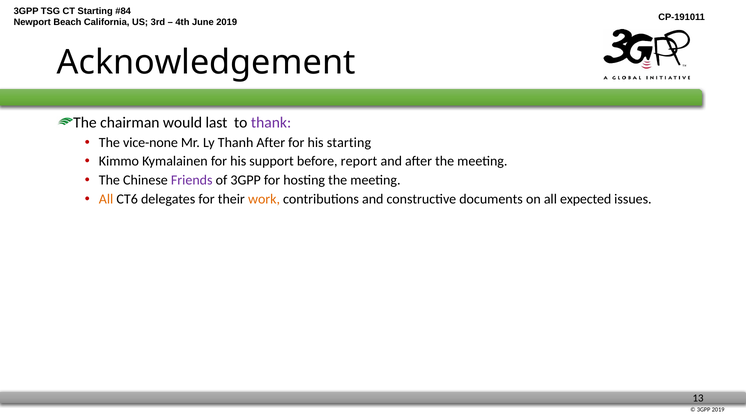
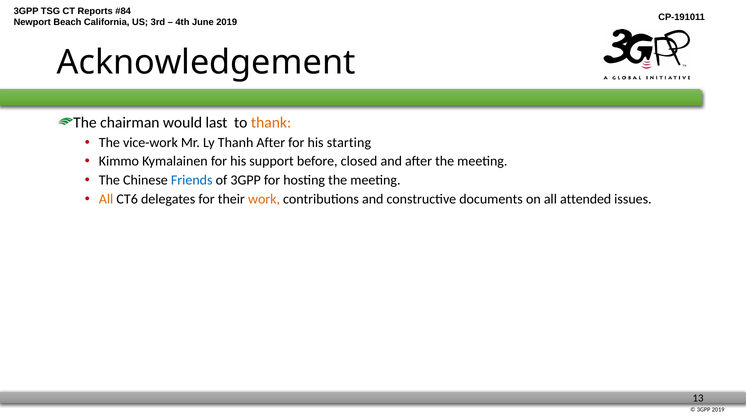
Starting at (95, 11): Starting -> Reports
thank colour: purple -> orange
vice-none: vice-none -> vice-work
report: report -> closed
Friends colour: purple -> blue
expected: expected -> attended
